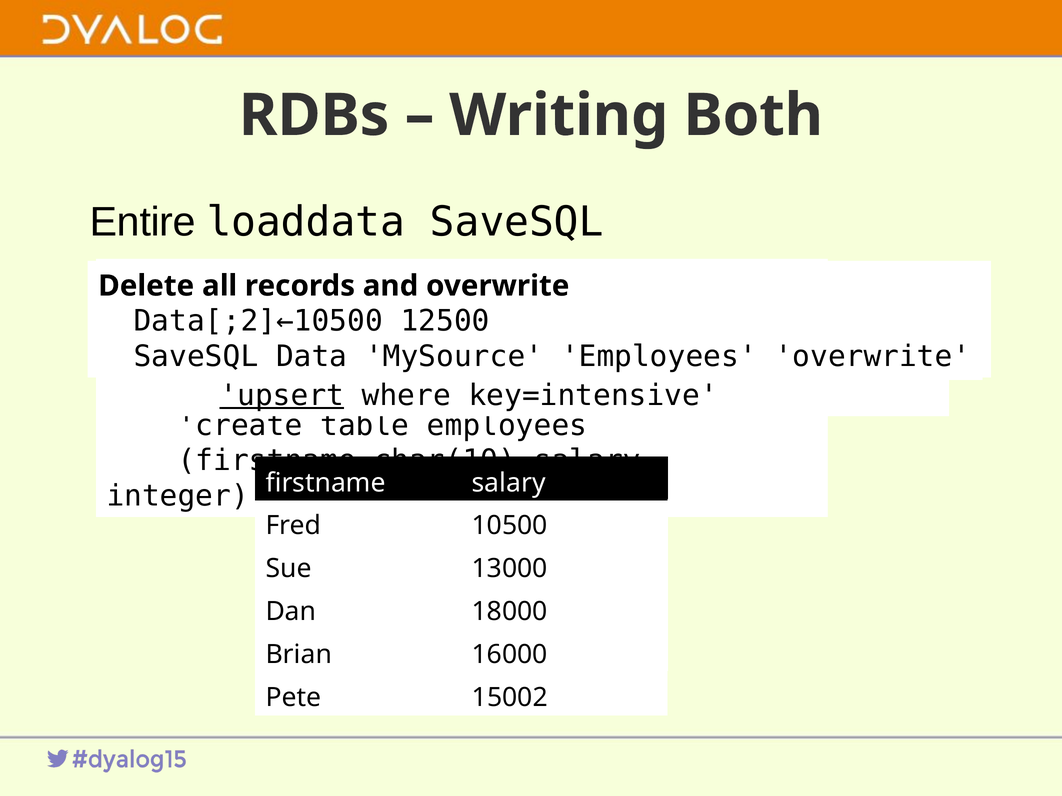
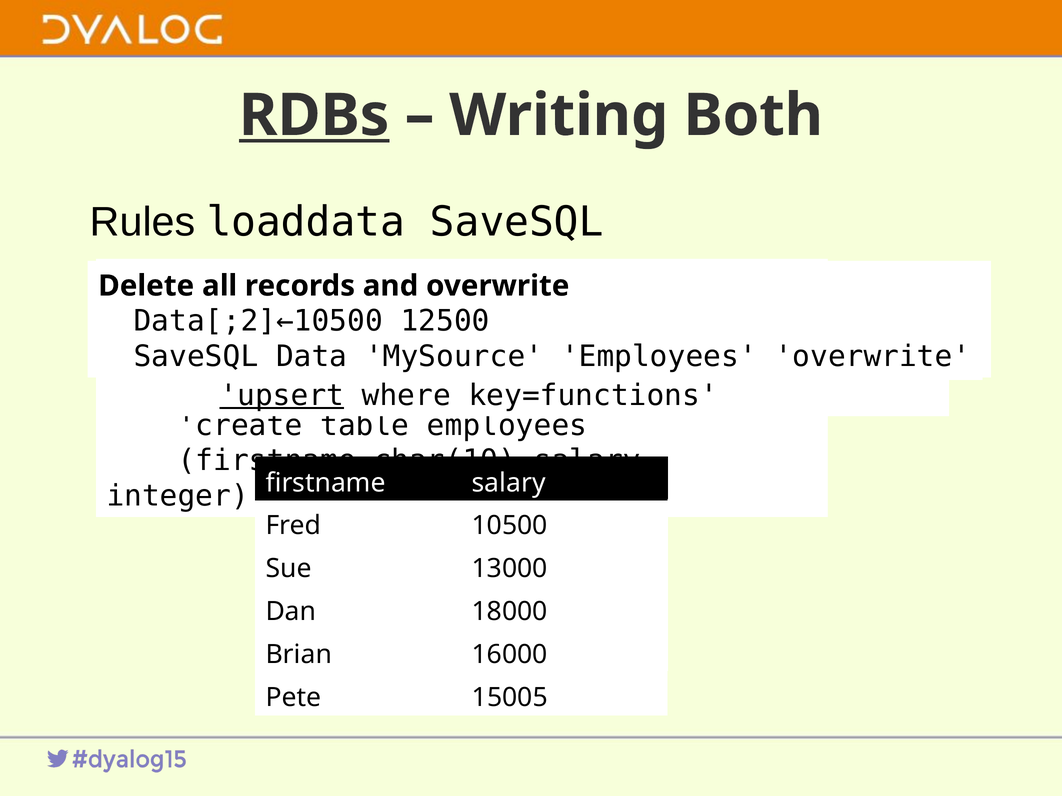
RDBs underline: none -> present
Entire: Entire -> Rules
key=intensive: key=intensive -> key=functions
15002: 15002 -> 15005
